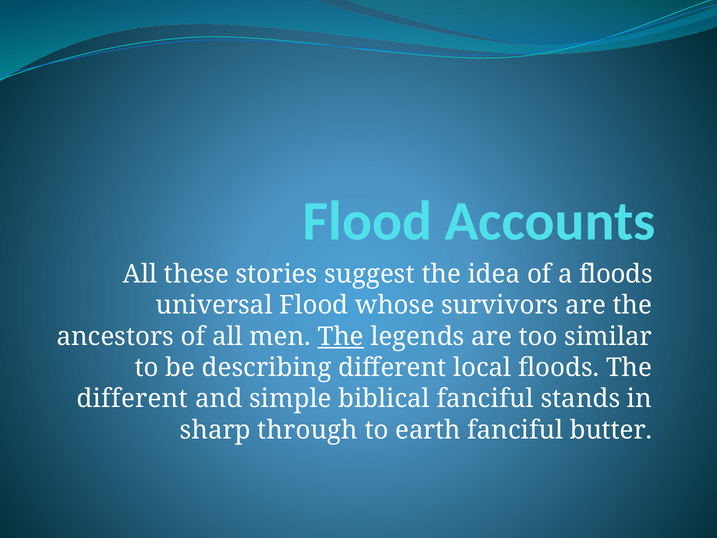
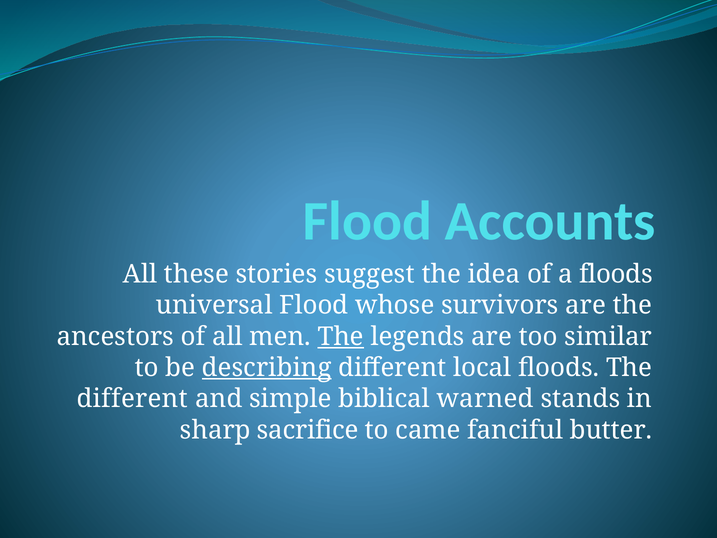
describing underline: none -> present
biblical fanciful: fanciful -> warned
through: through -> sacrifice
earth: earth -> came
